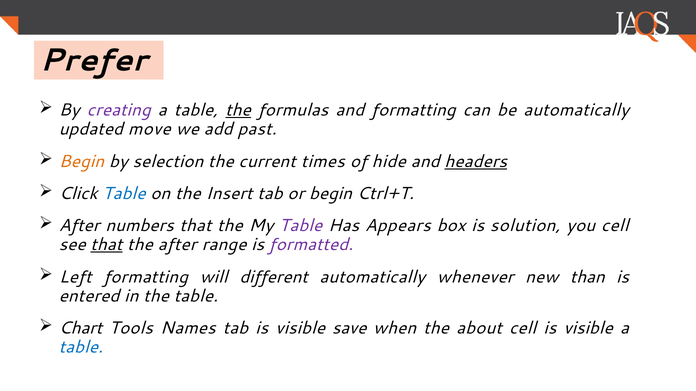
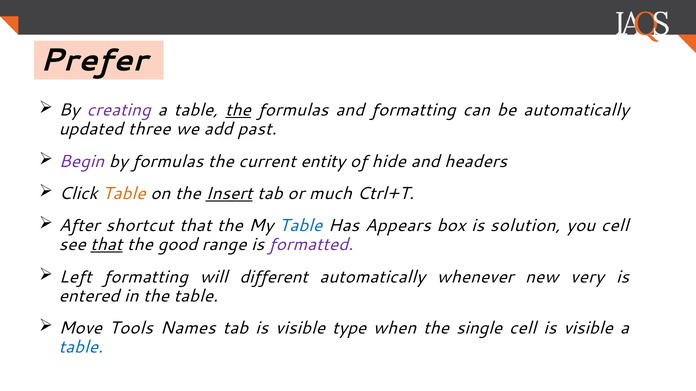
move: move -> three
Begin at (81, 162) colour: orange -> purple
by selection: selection -> formulas
times: times -> entity
headers underline: present -> none
Table at (124, 194) colour: blue -> orange
Insert underline: none -> present
or begin: begin -> much
numbers: numbers -> shortcut
Table at (301, 226) colour: purple -> blue
the after: after -> good
than: than -> very
Chart: Chart -> Move
save: save -> type
about: about -> single
